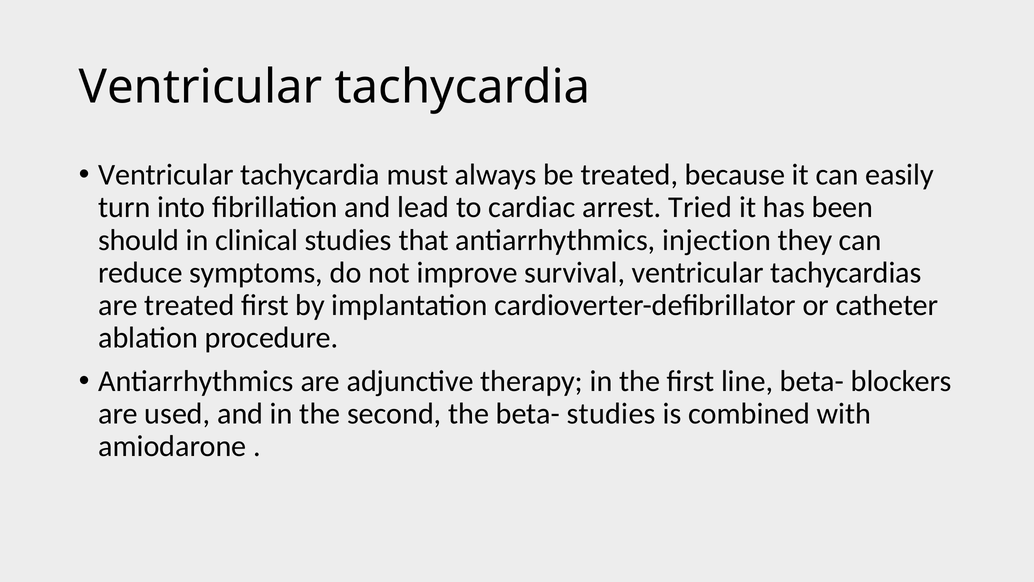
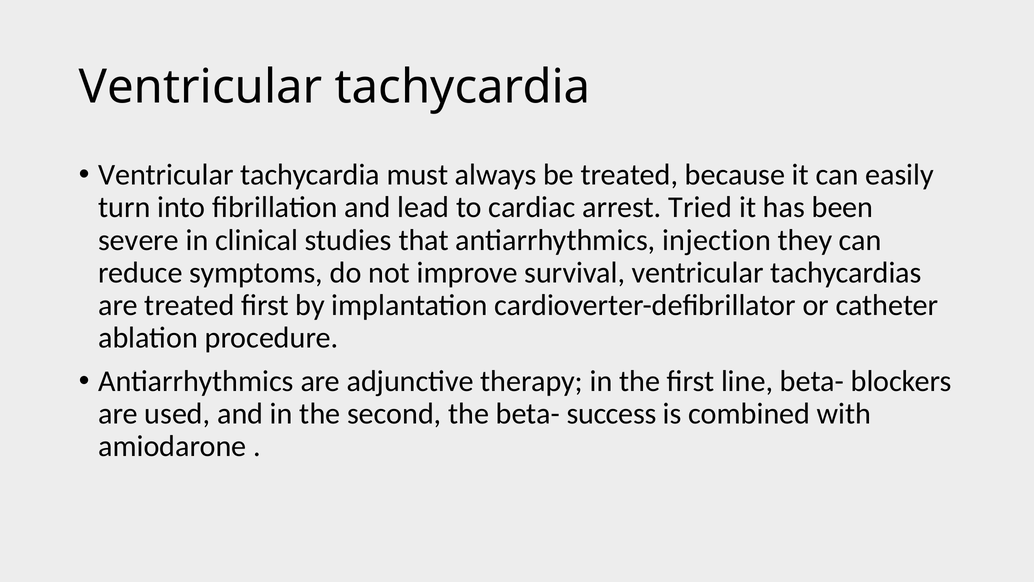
should: should -> severe
beta- studies: studies -> success
